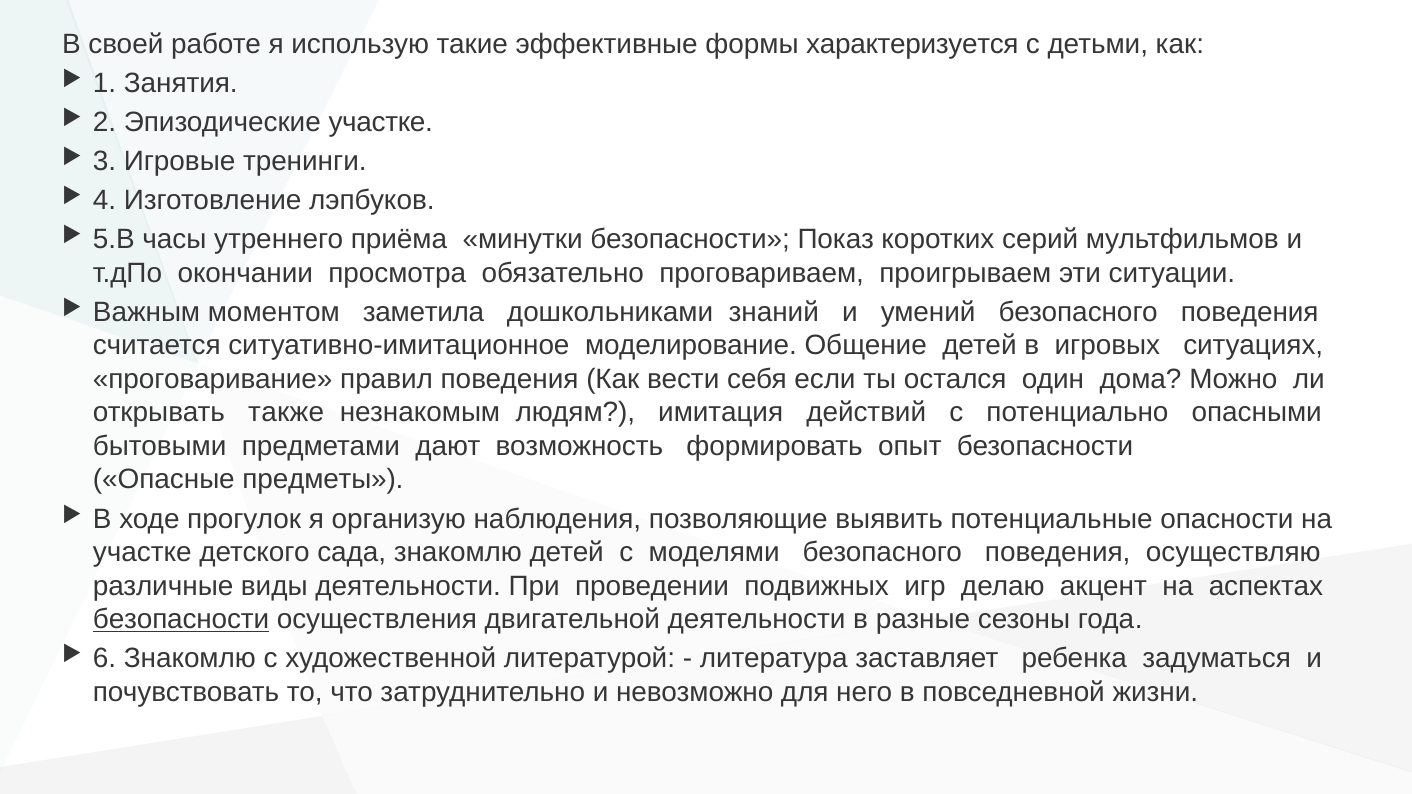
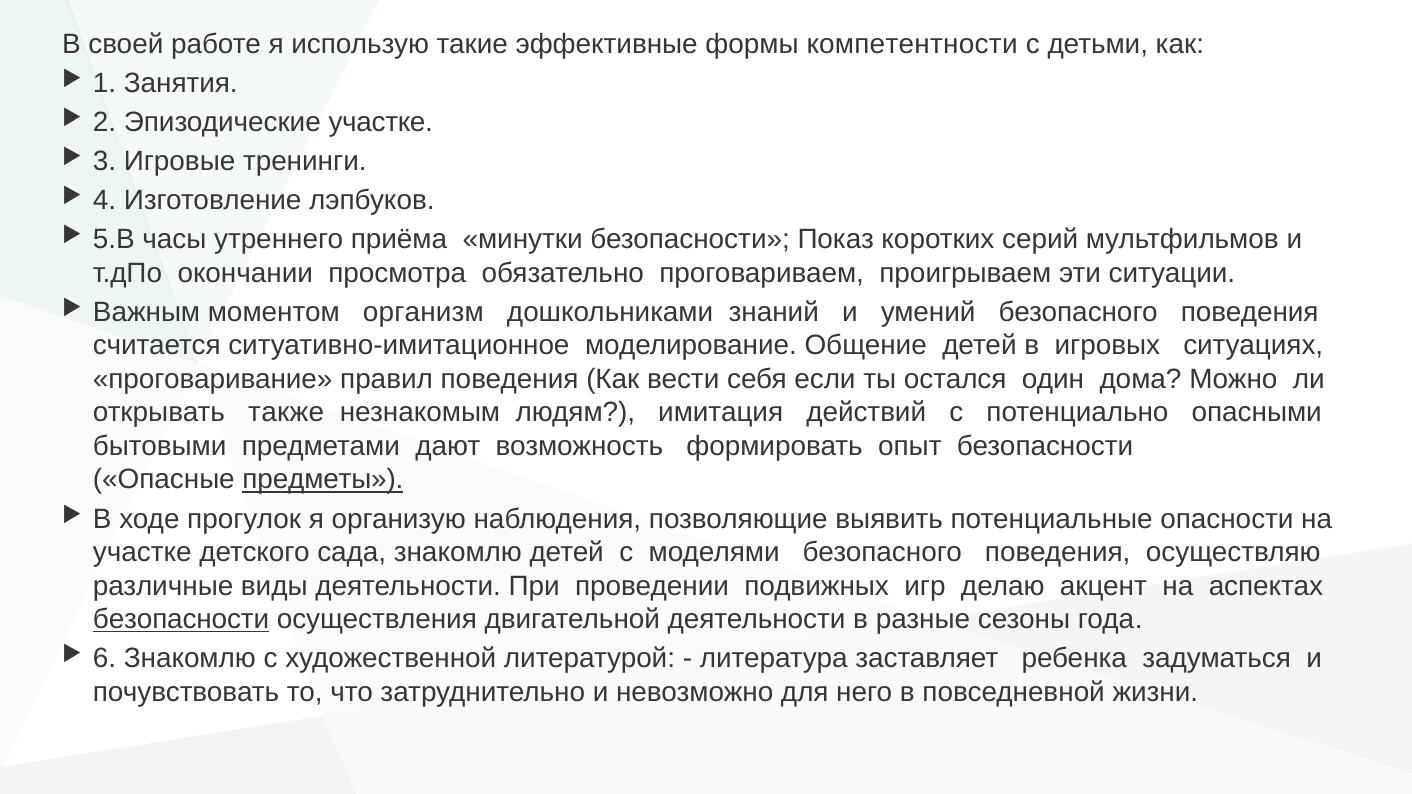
характеризуется: характеризуется -> компетентности
заметила: заметила -> организм
предметы underline: none -> present
